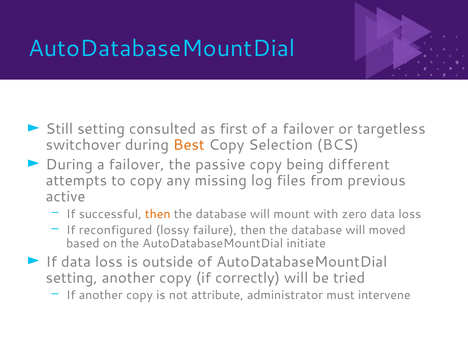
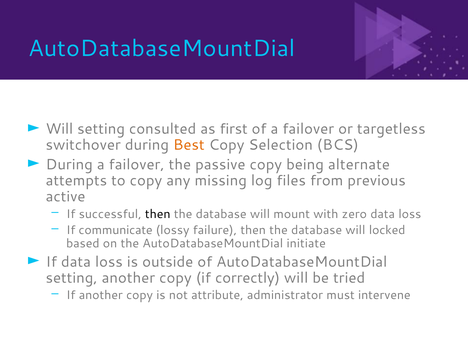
Still at (59, 129): Still -> Will
different: different -> alternate
then at (158, 214) colour: orange -> black
reconfigured: reconfigured -> communicate
moved: moved -> locked
